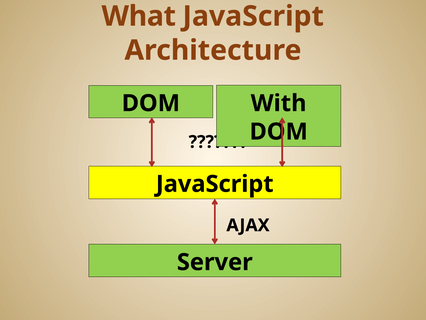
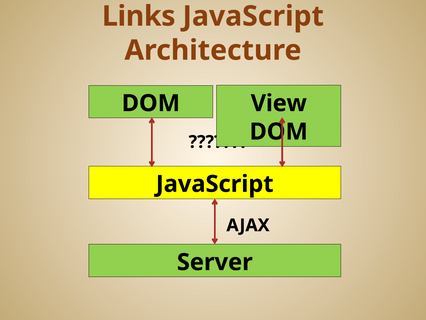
What: What -> Links
With: With -> View
